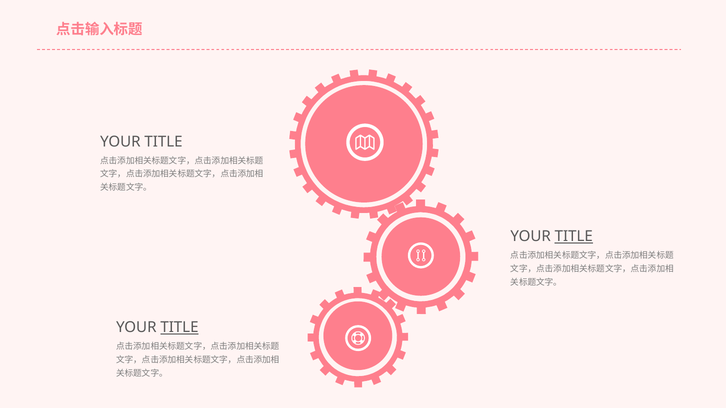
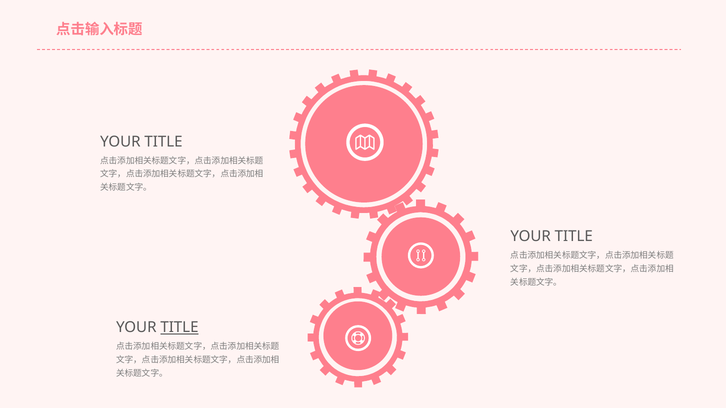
TITLE at (574, 237) underline: present -> none
